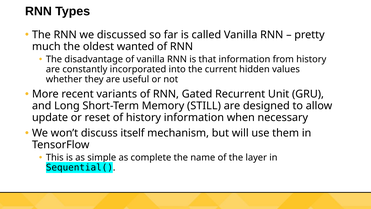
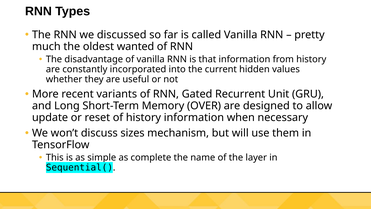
STILL: STILL -> OVER
itself: itself -> sizes
